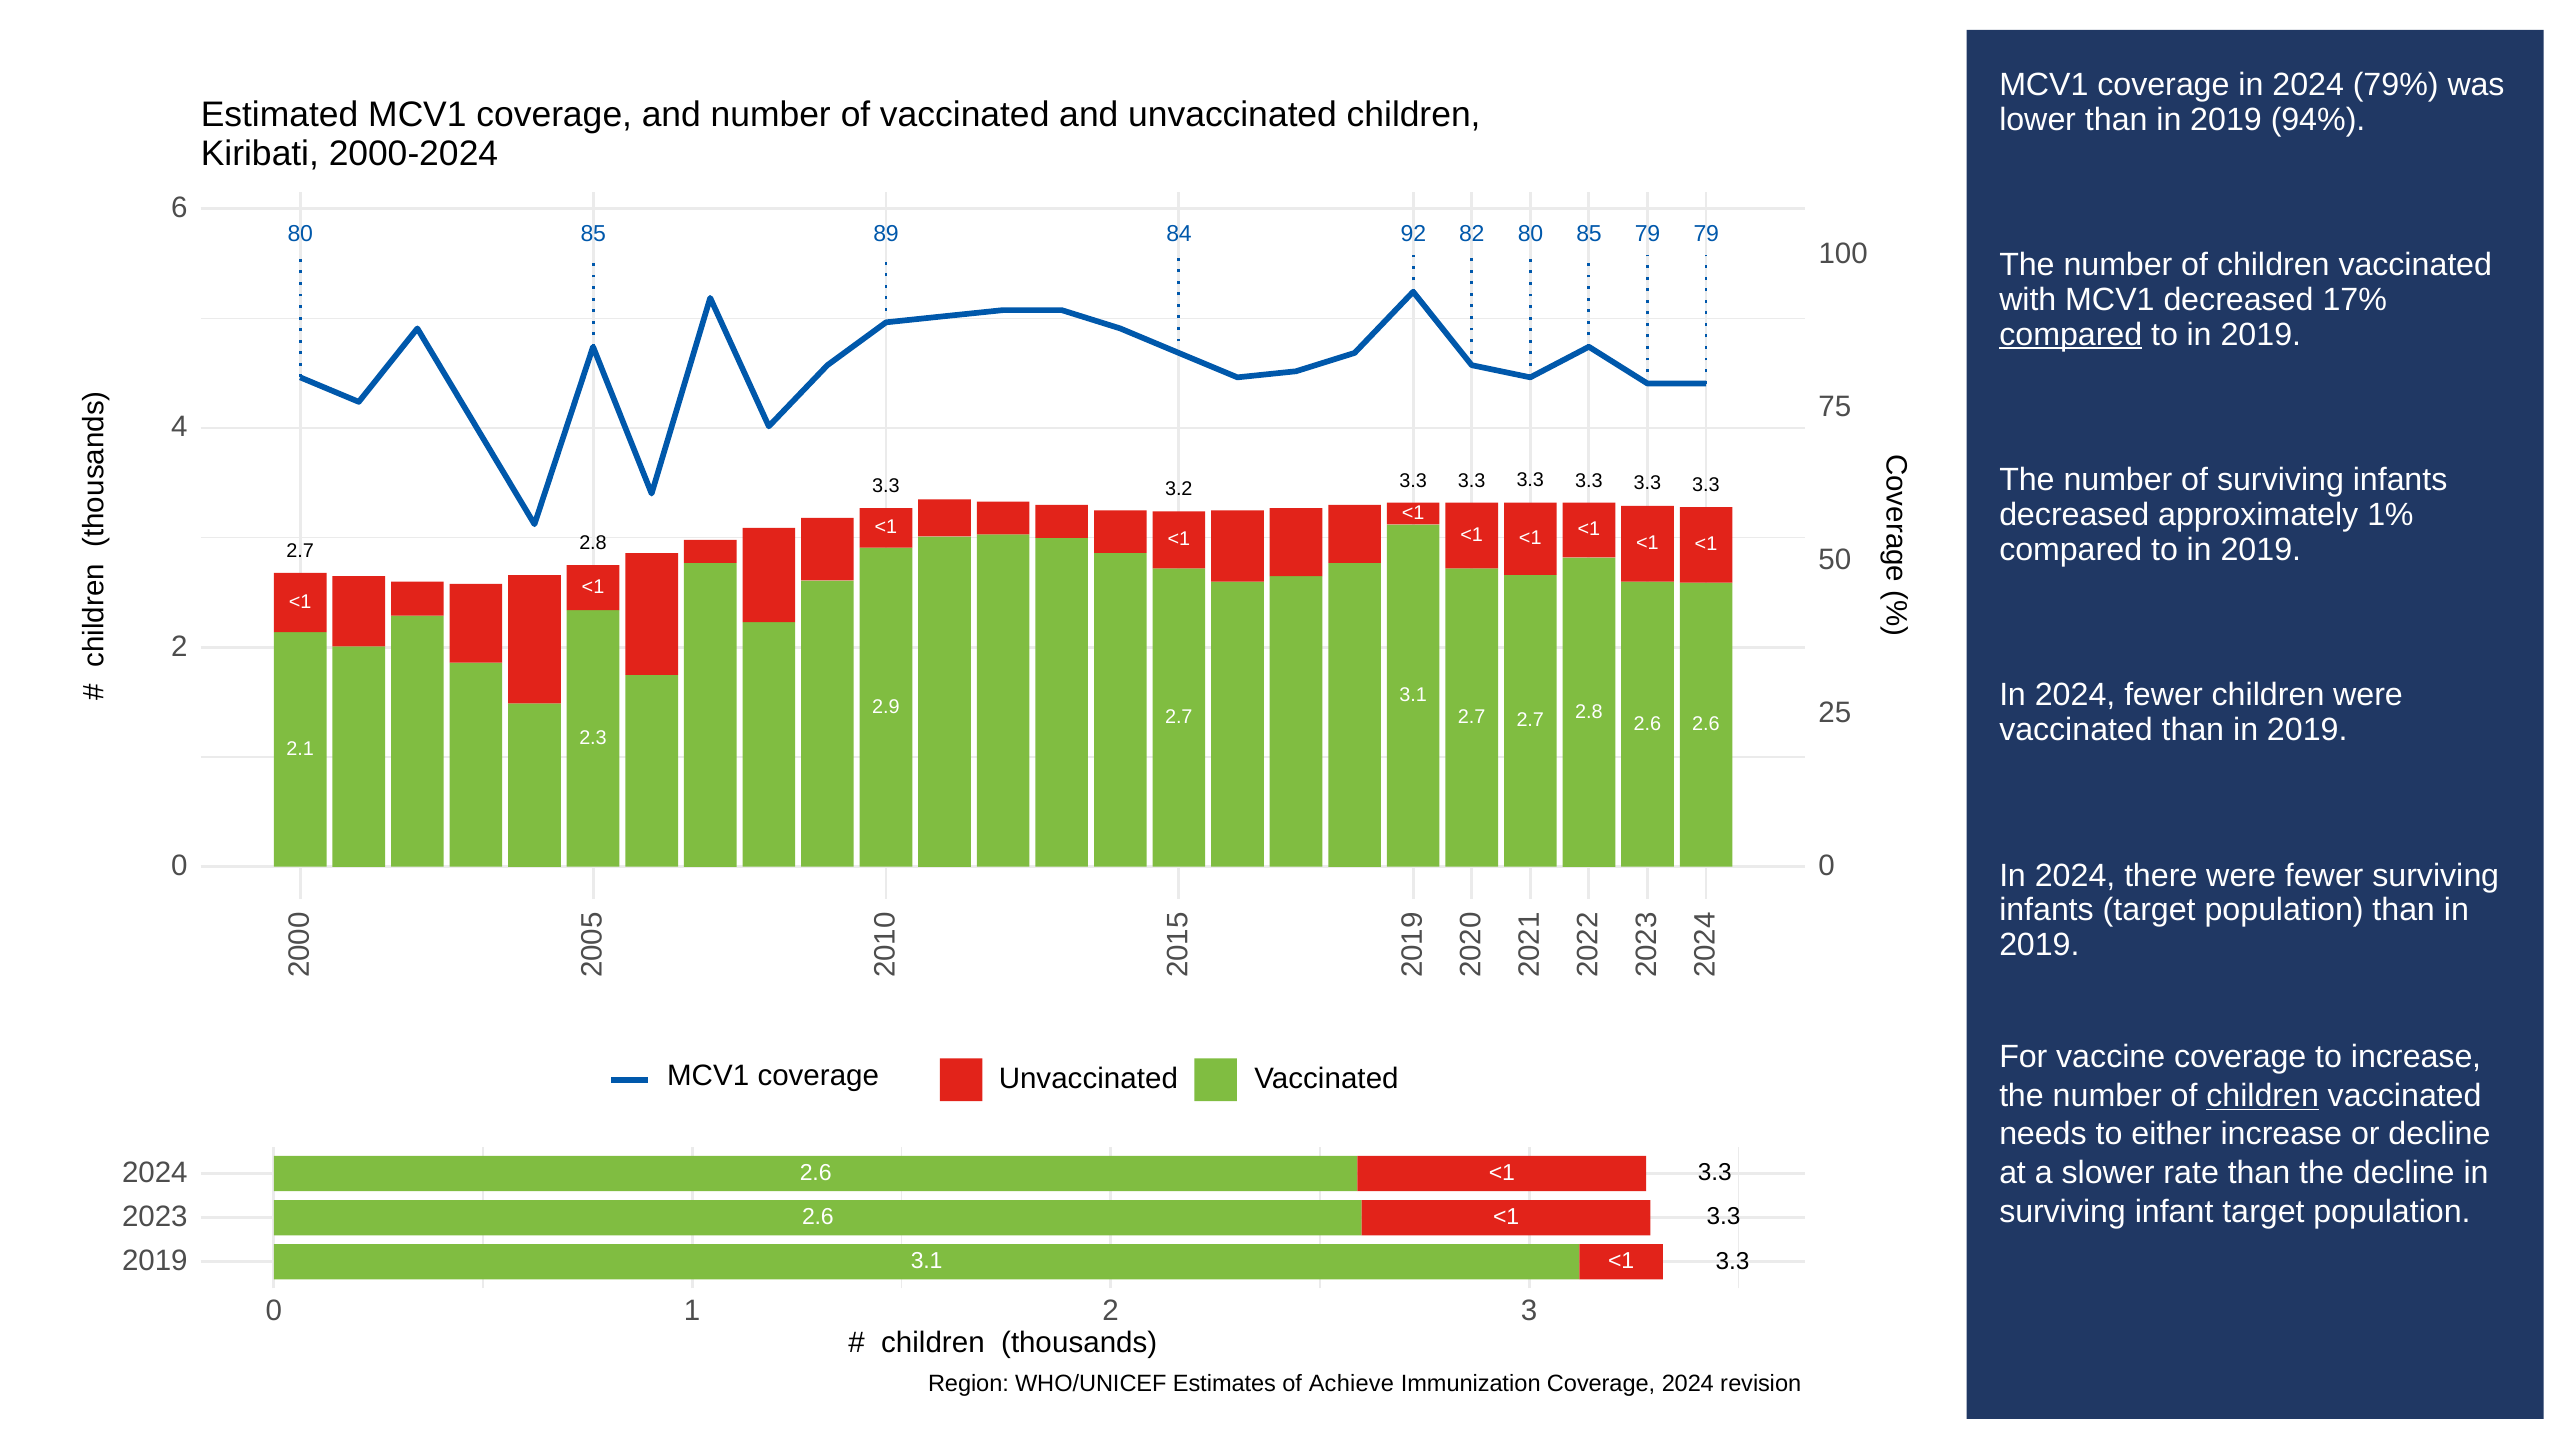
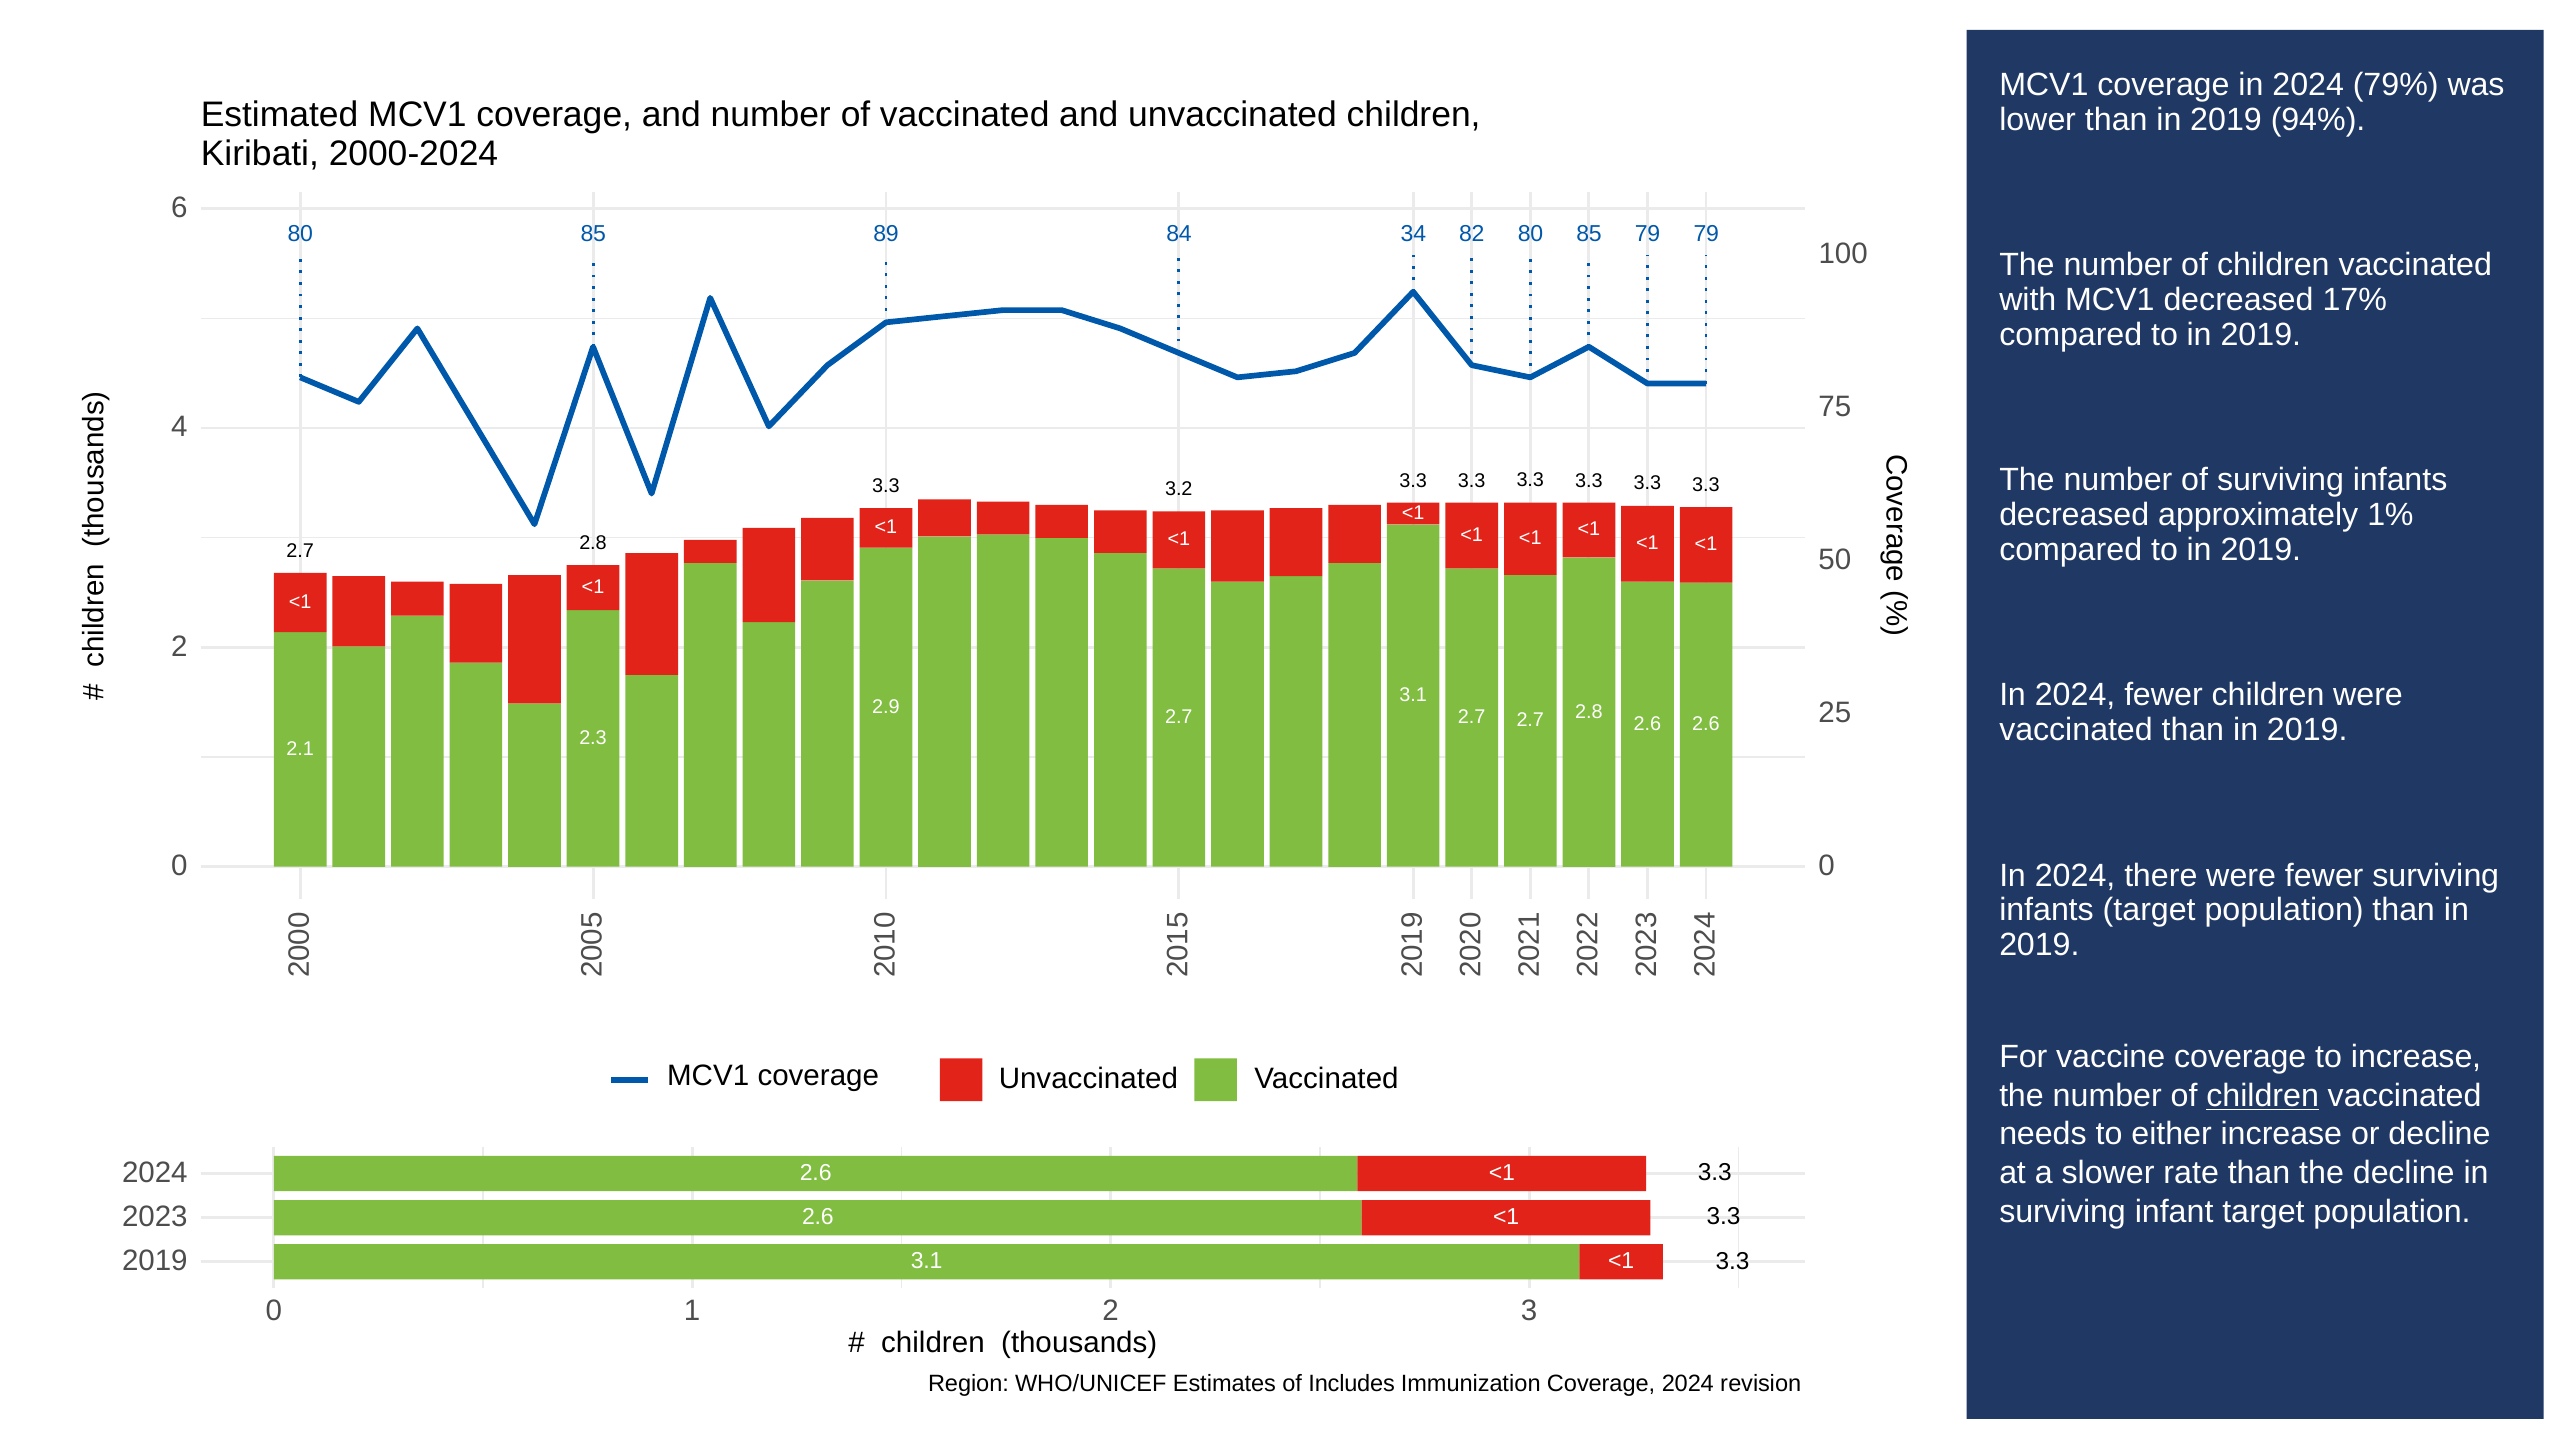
92: 92 -> 34
compared at (2071, 335) underline: present -> none
Achieve: Achieve -> Includes
